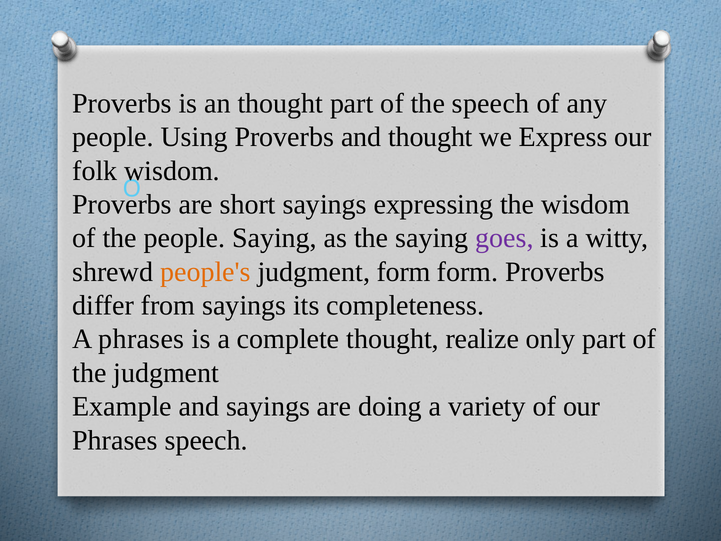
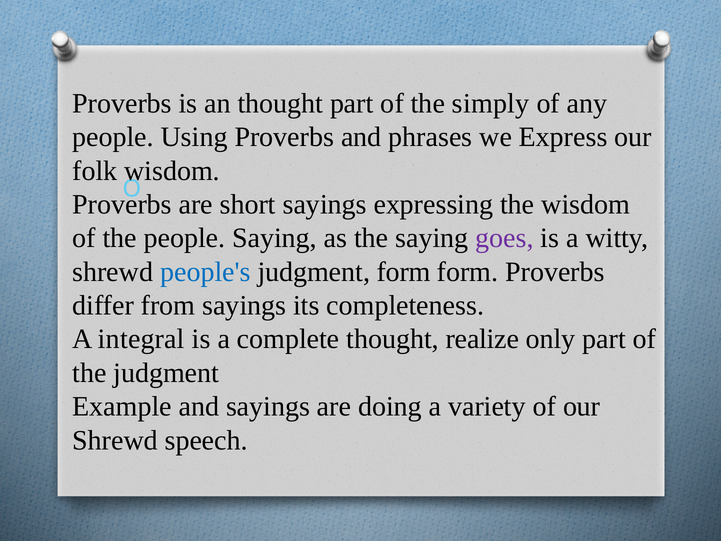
the speech: speech -> simply
and thought: thought -> phrases
people's colour: orange -> blue
A phrases: phrases -> integral
Phrases at (115, 440): Phrases -> Shrewd
